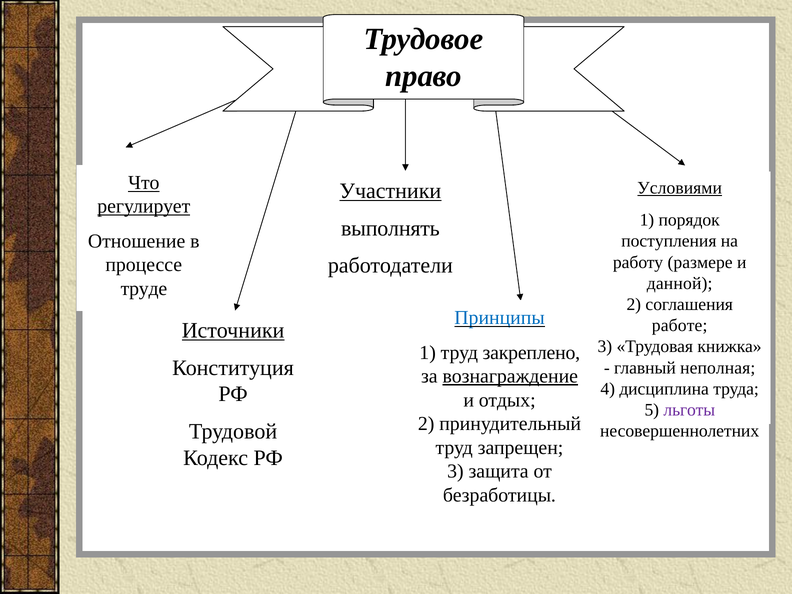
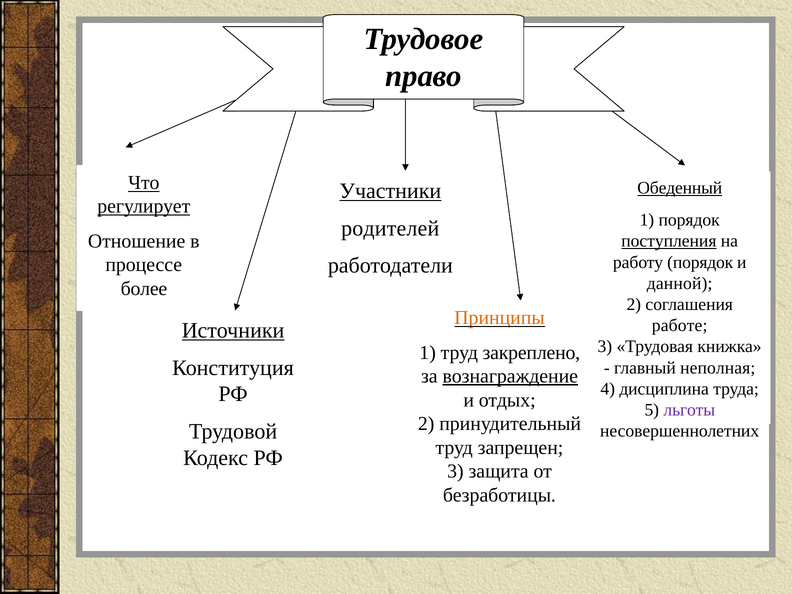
Условиями: Условиями -> Обеденный
выполнять: выполнять -> родителей
поступления underline: none -> present
работу размере: размере -> порядок
труде: труде -> более
Принципы colour: blue -> orange
